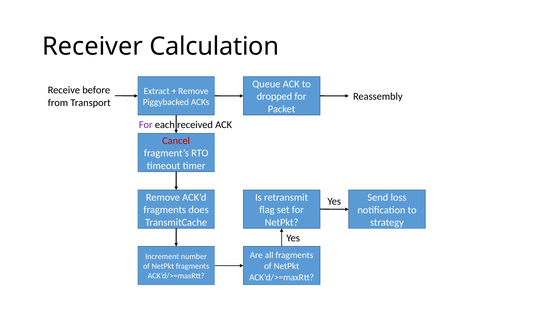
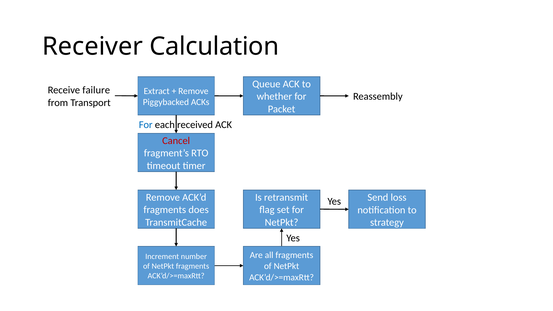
before: before -> failure
dropped: dropped -> whether
For at (146, 125) colour: purple -> blue
